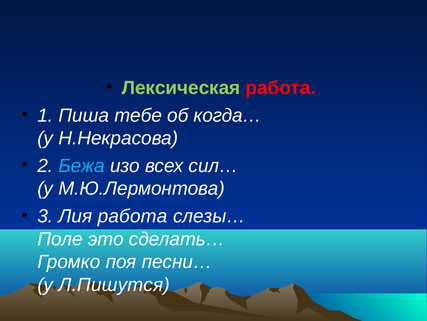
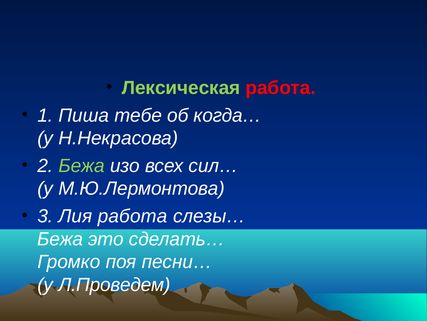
Бежа at (82, 165) colour: light blue -> light green
Поле at (60, 239): Поле -> Бежа
Л.Пишутся: Л.Пишутся -> Л.Проведем
